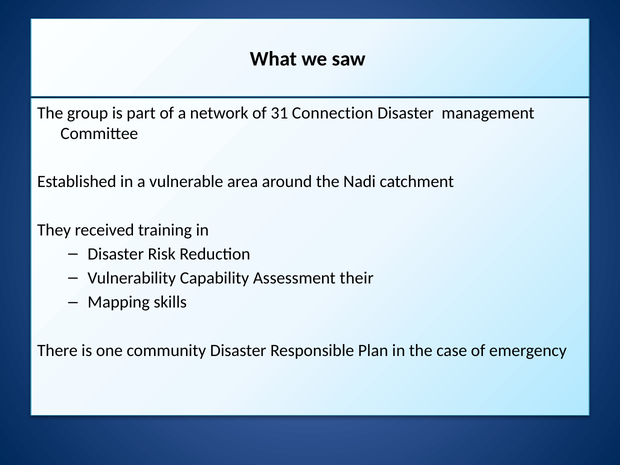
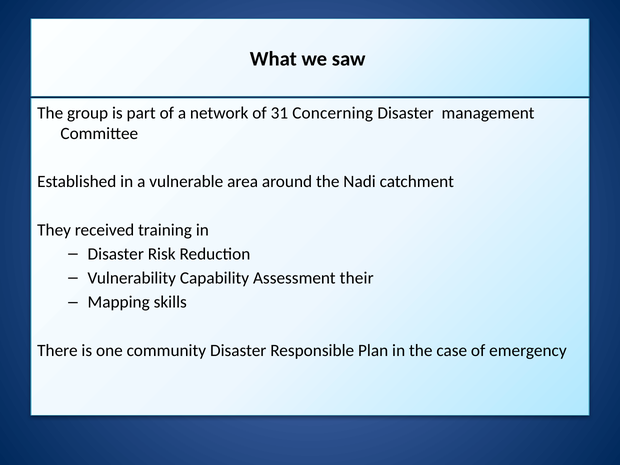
Connection: Connection -> Concerning
